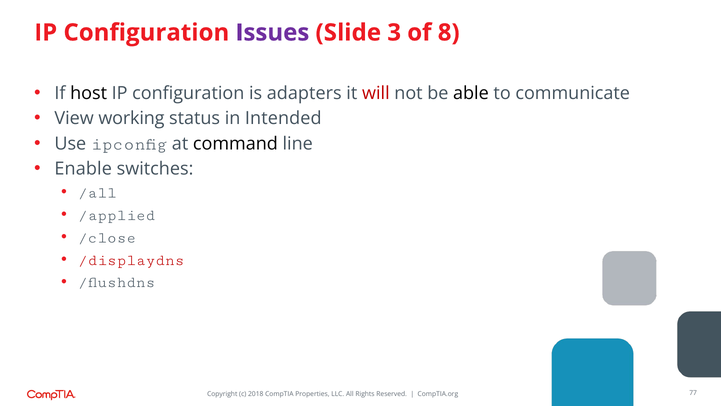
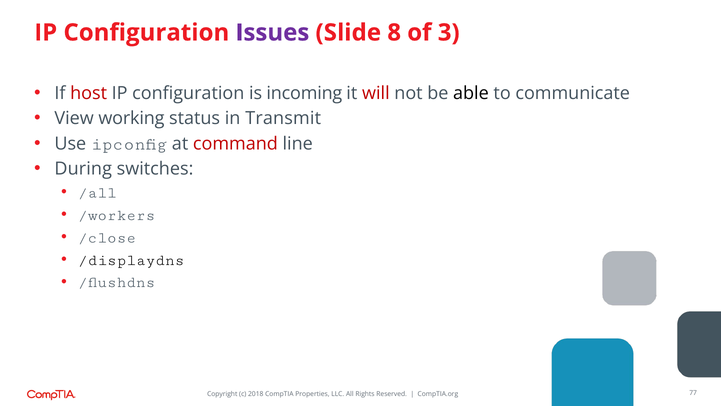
3: 3 -> 8
8: 8 -> 3
host colour: black -> red
adapters: adapters -> incoming
Intended: Intended -> Transmit
command colour: black -> red
Enable: Enable -> During
/applied: /applied -> /workers
/displaydns colour: red -> black
